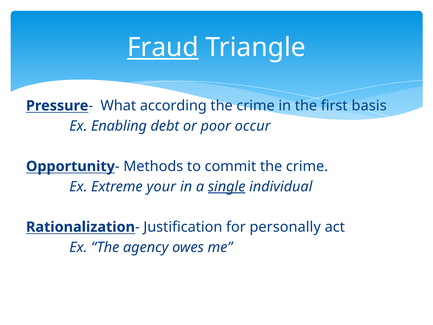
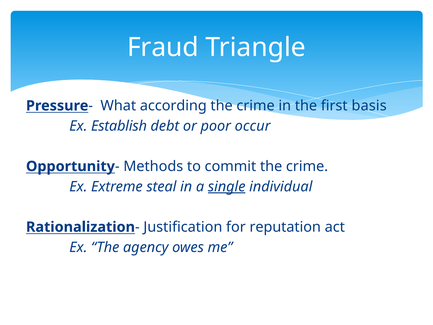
Fraud underline: present -> none
Enabling: Enabling -> Establish
your: your -> steal
personally: personally -> reputation
